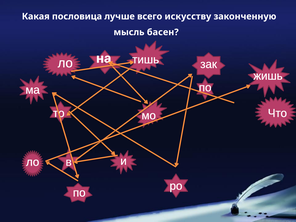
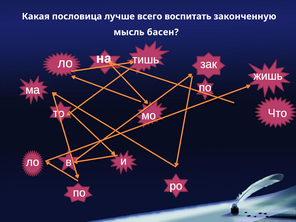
искусству: искусству -> воспитать
